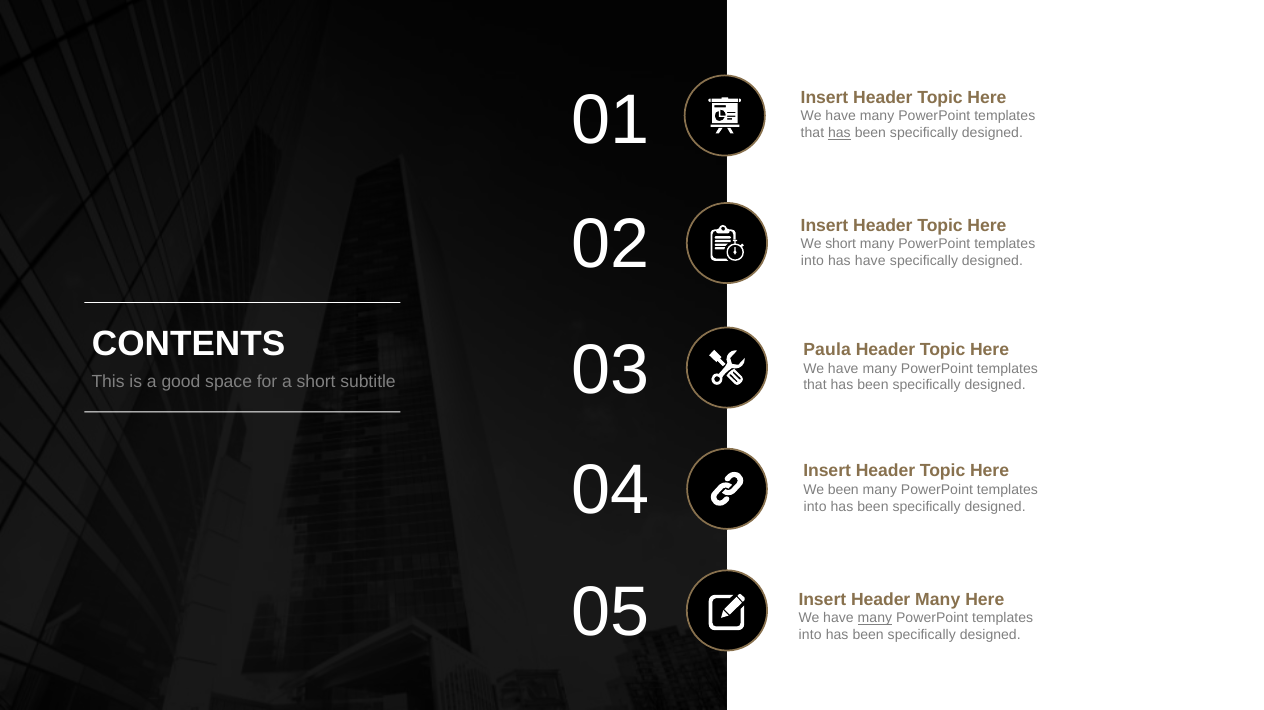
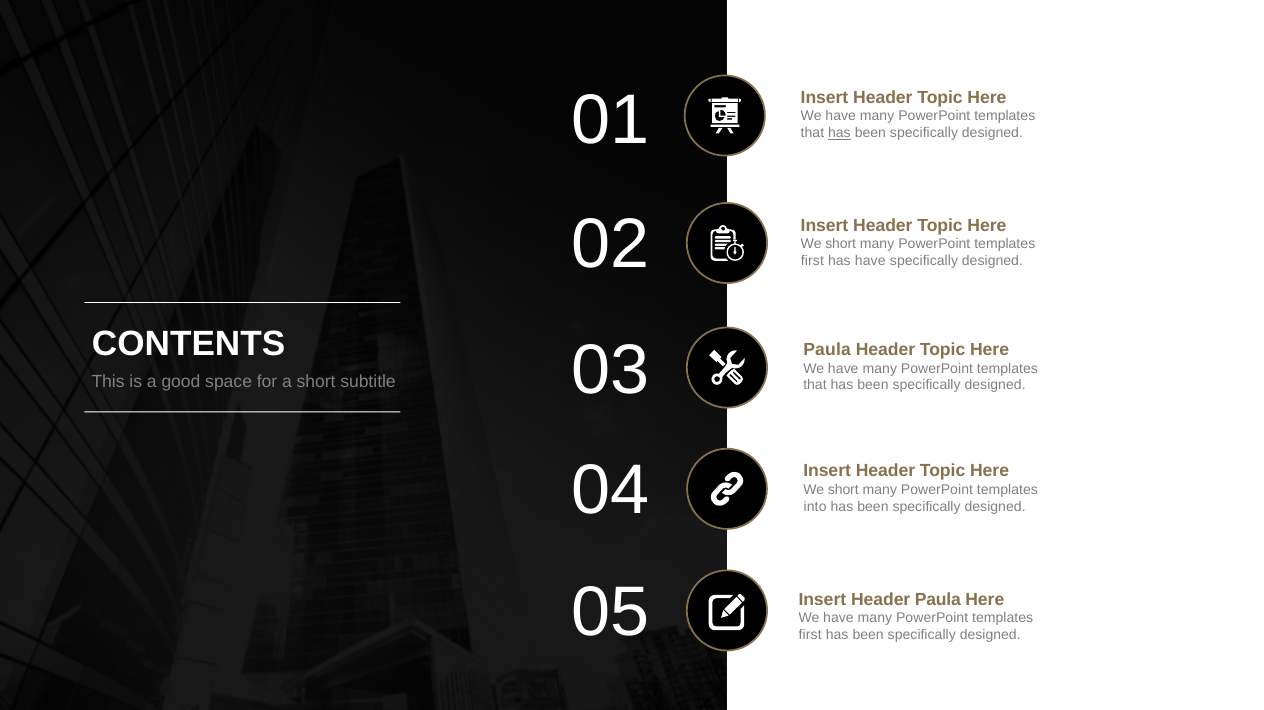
into at (812, 261): into -> first
been at (843, 490): been -> short
Header Many: Many -> Paula
many at (875, 619) underline: present -> none
into at (810, 636): into -> first
